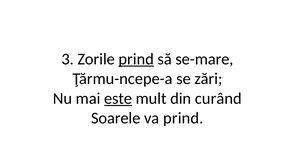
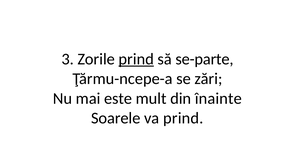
se-mare: se-mare -> se-parte
este underline: present -> none
curând: curând -> înainte
